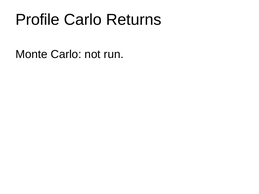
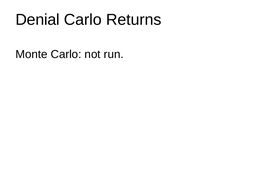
Profile: Profile -> Denial
